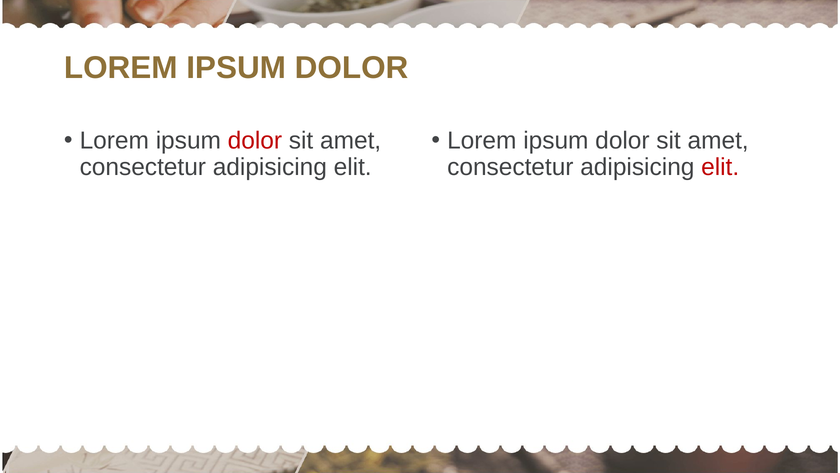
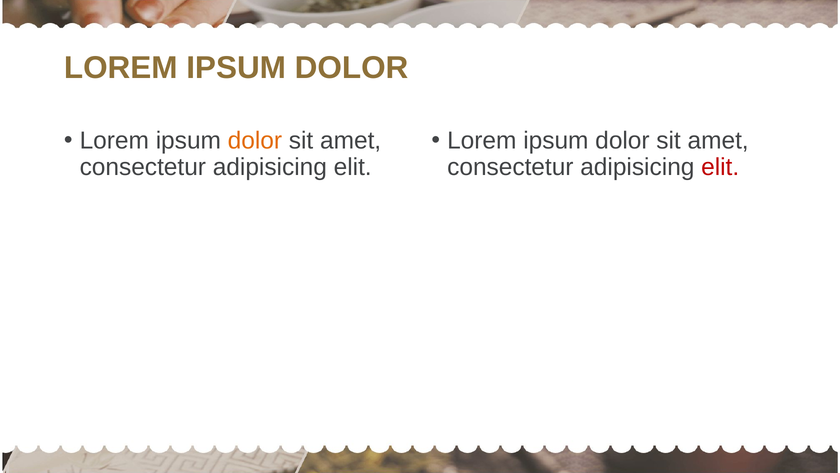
dolor at (255, 140) colour: red -> orange
